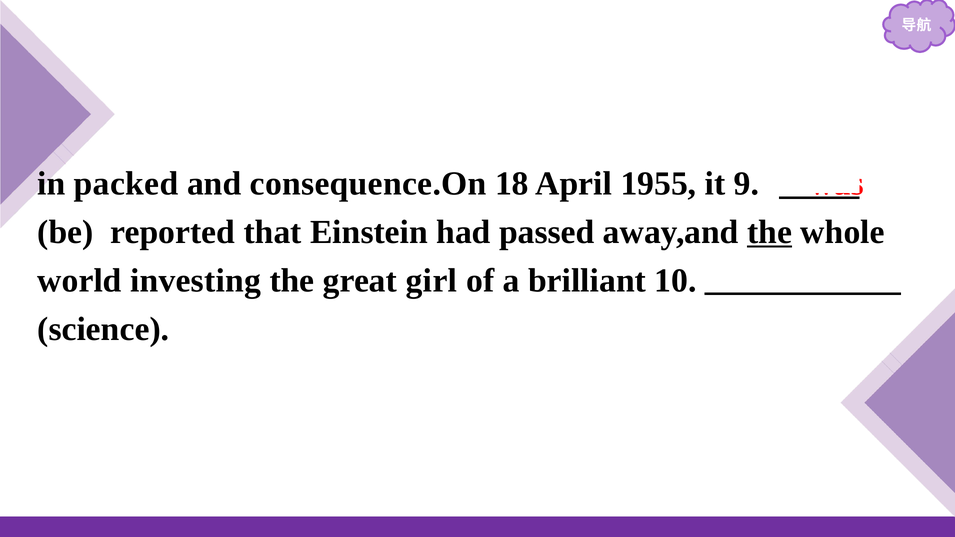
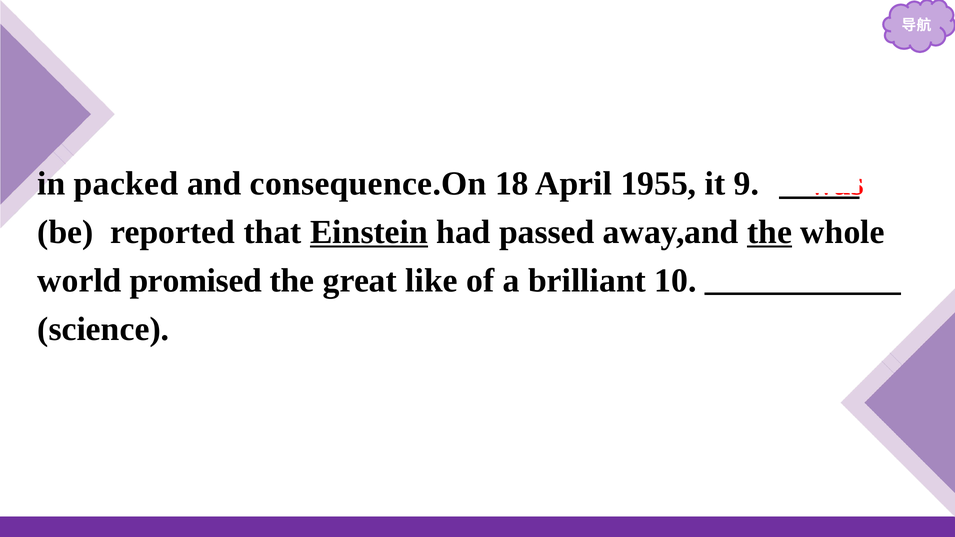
Einstein underline: none -> present
investing: investing -> promised
girl: girl -> like
